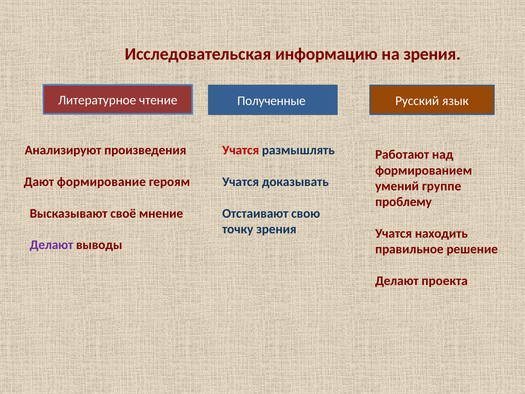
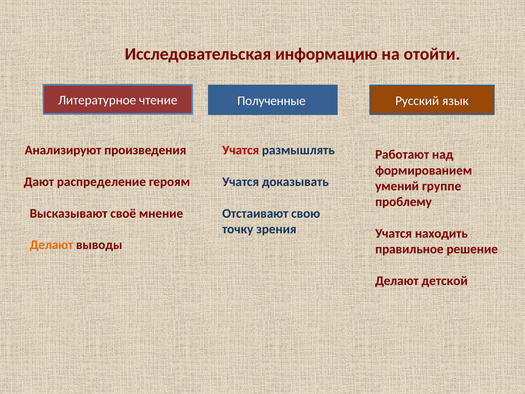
на зрения: зрения -> отойти
формирование: формирование -> распределение
Делают at (51, 245) colour: purple -> orange
проекта: проекта -> детской
